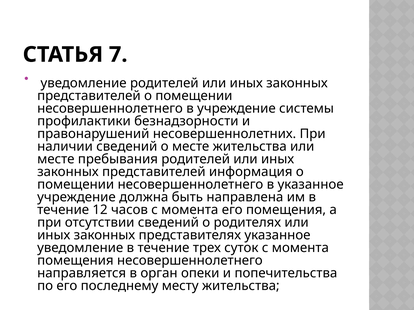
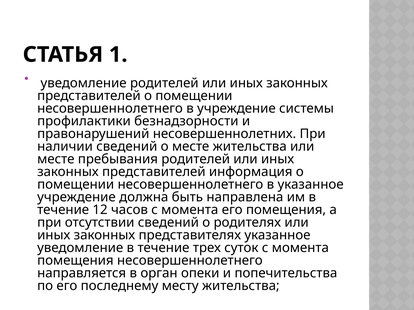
7: 7 -> 1
